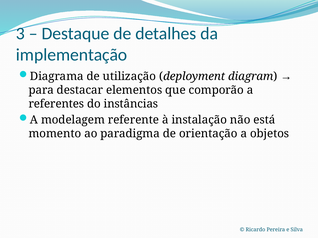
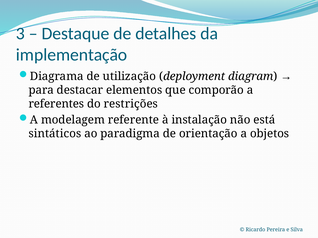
instâncias: instâncias -> restrições
momento: momento -> sintáticos
